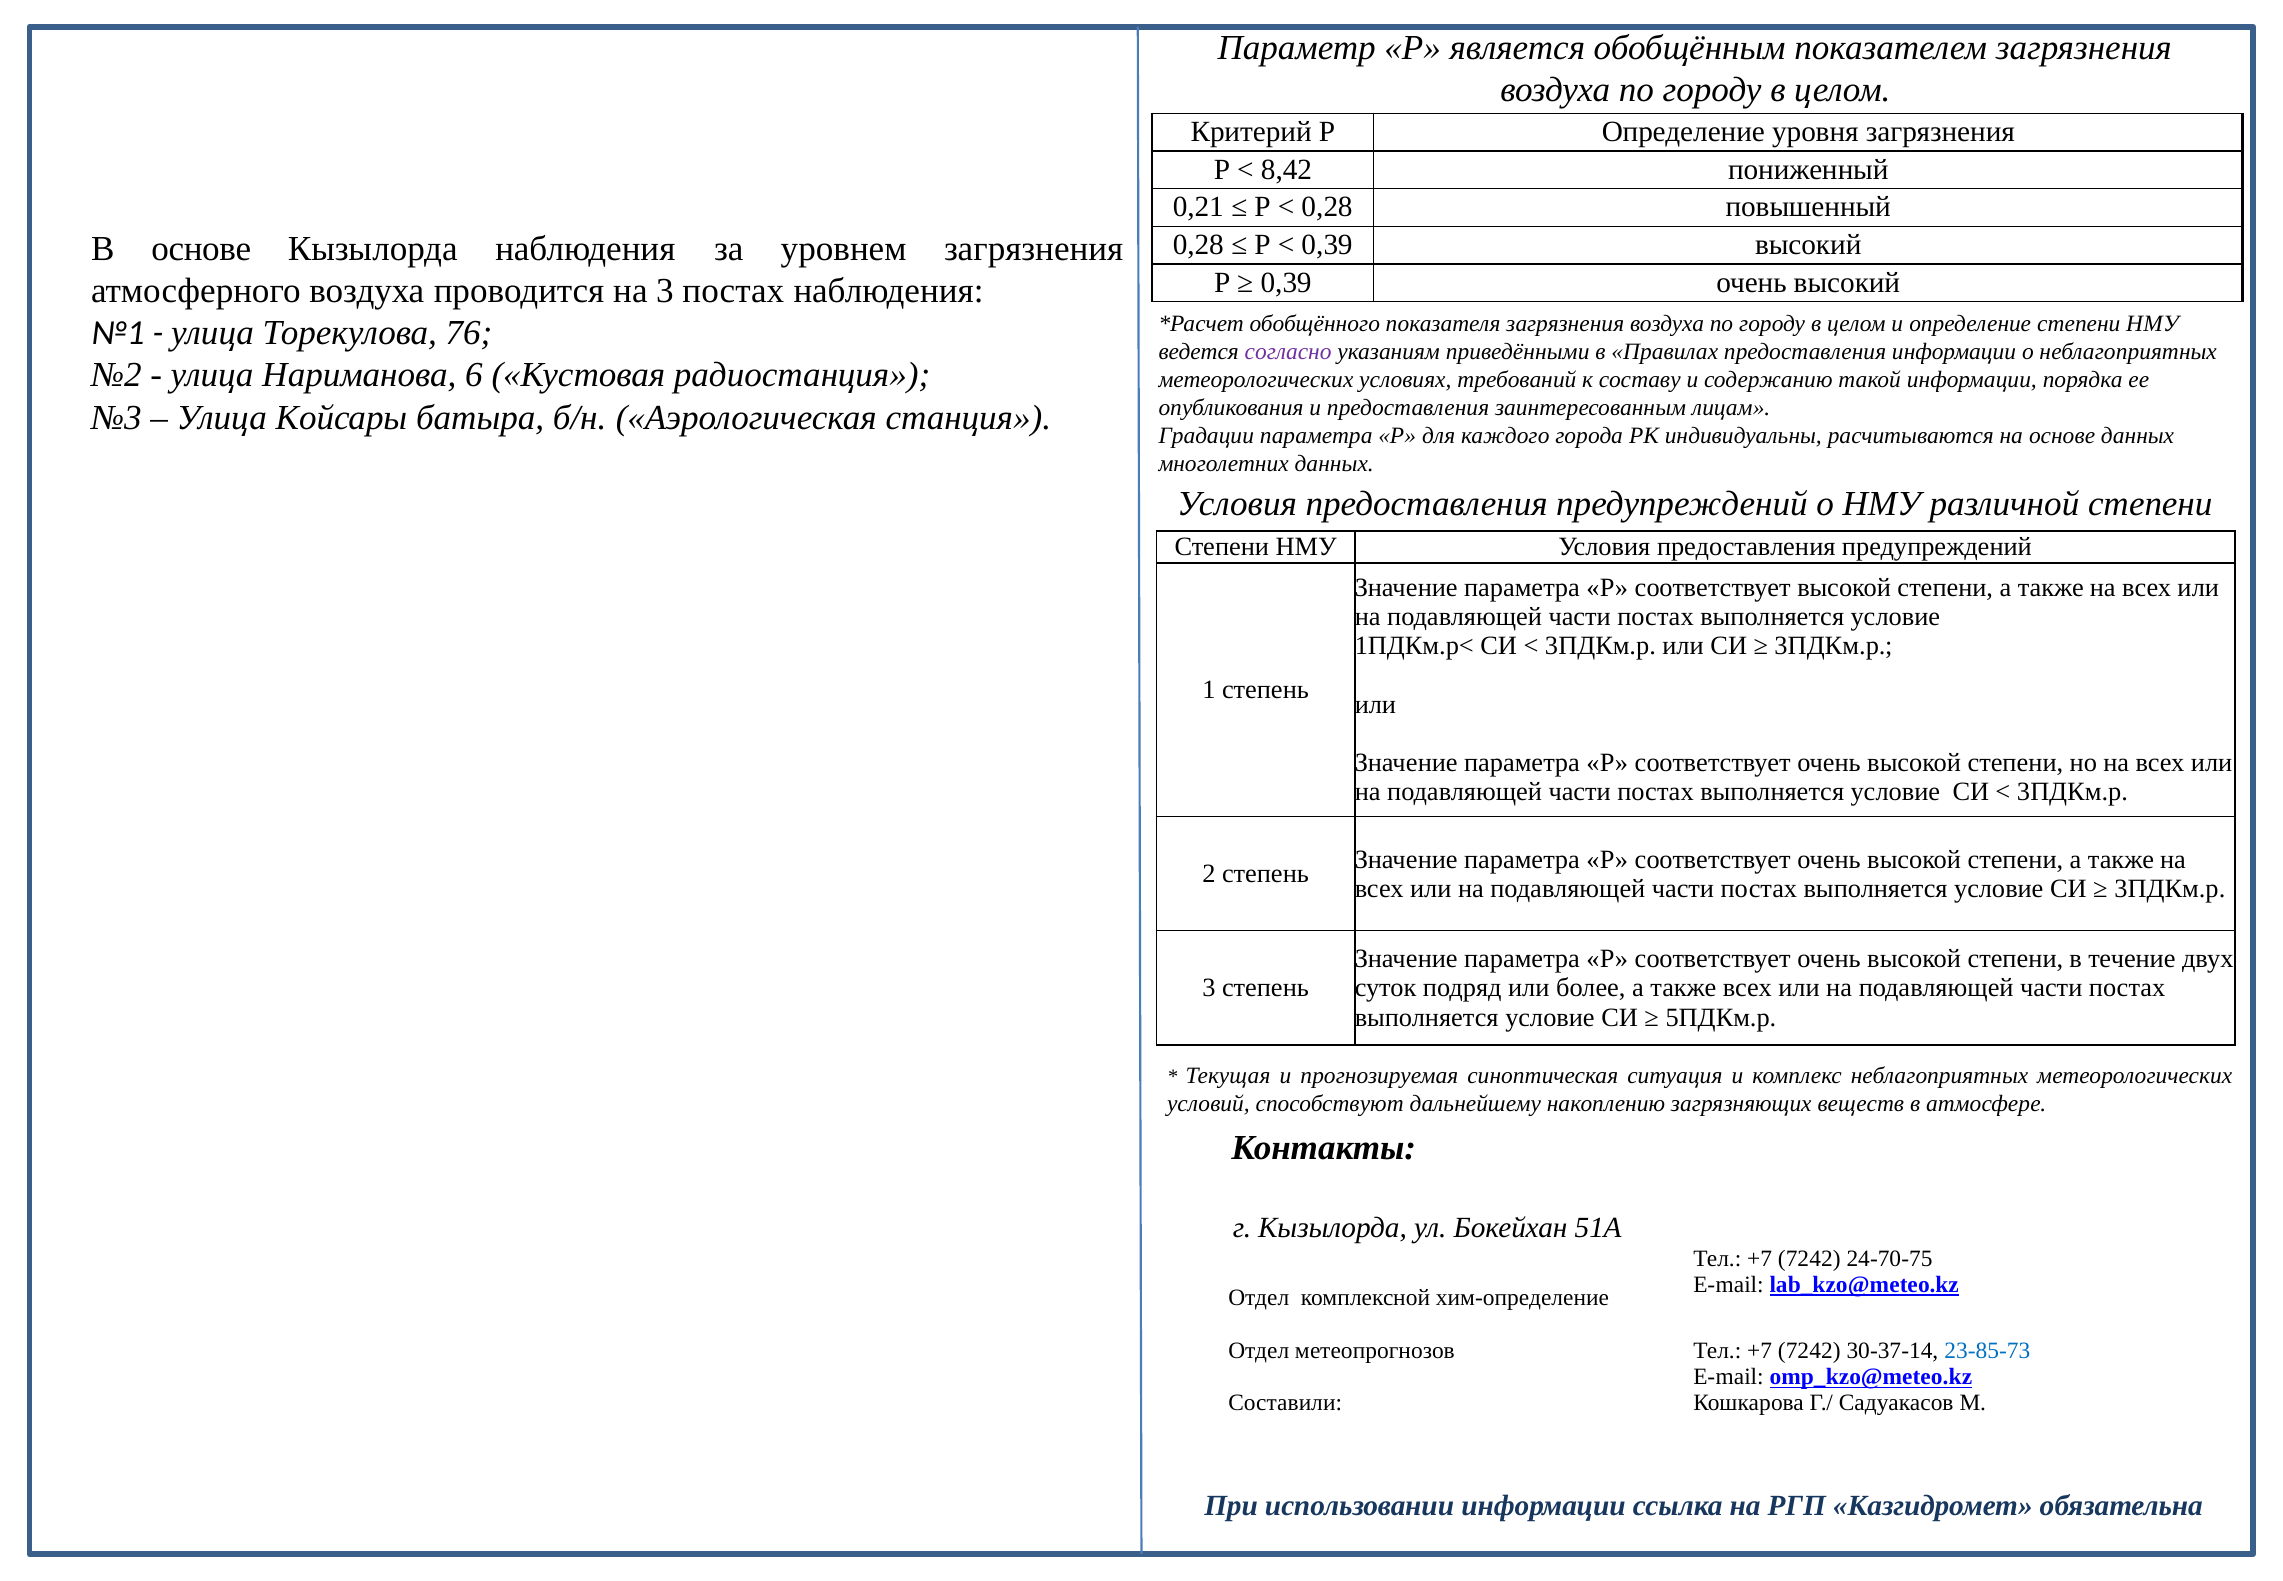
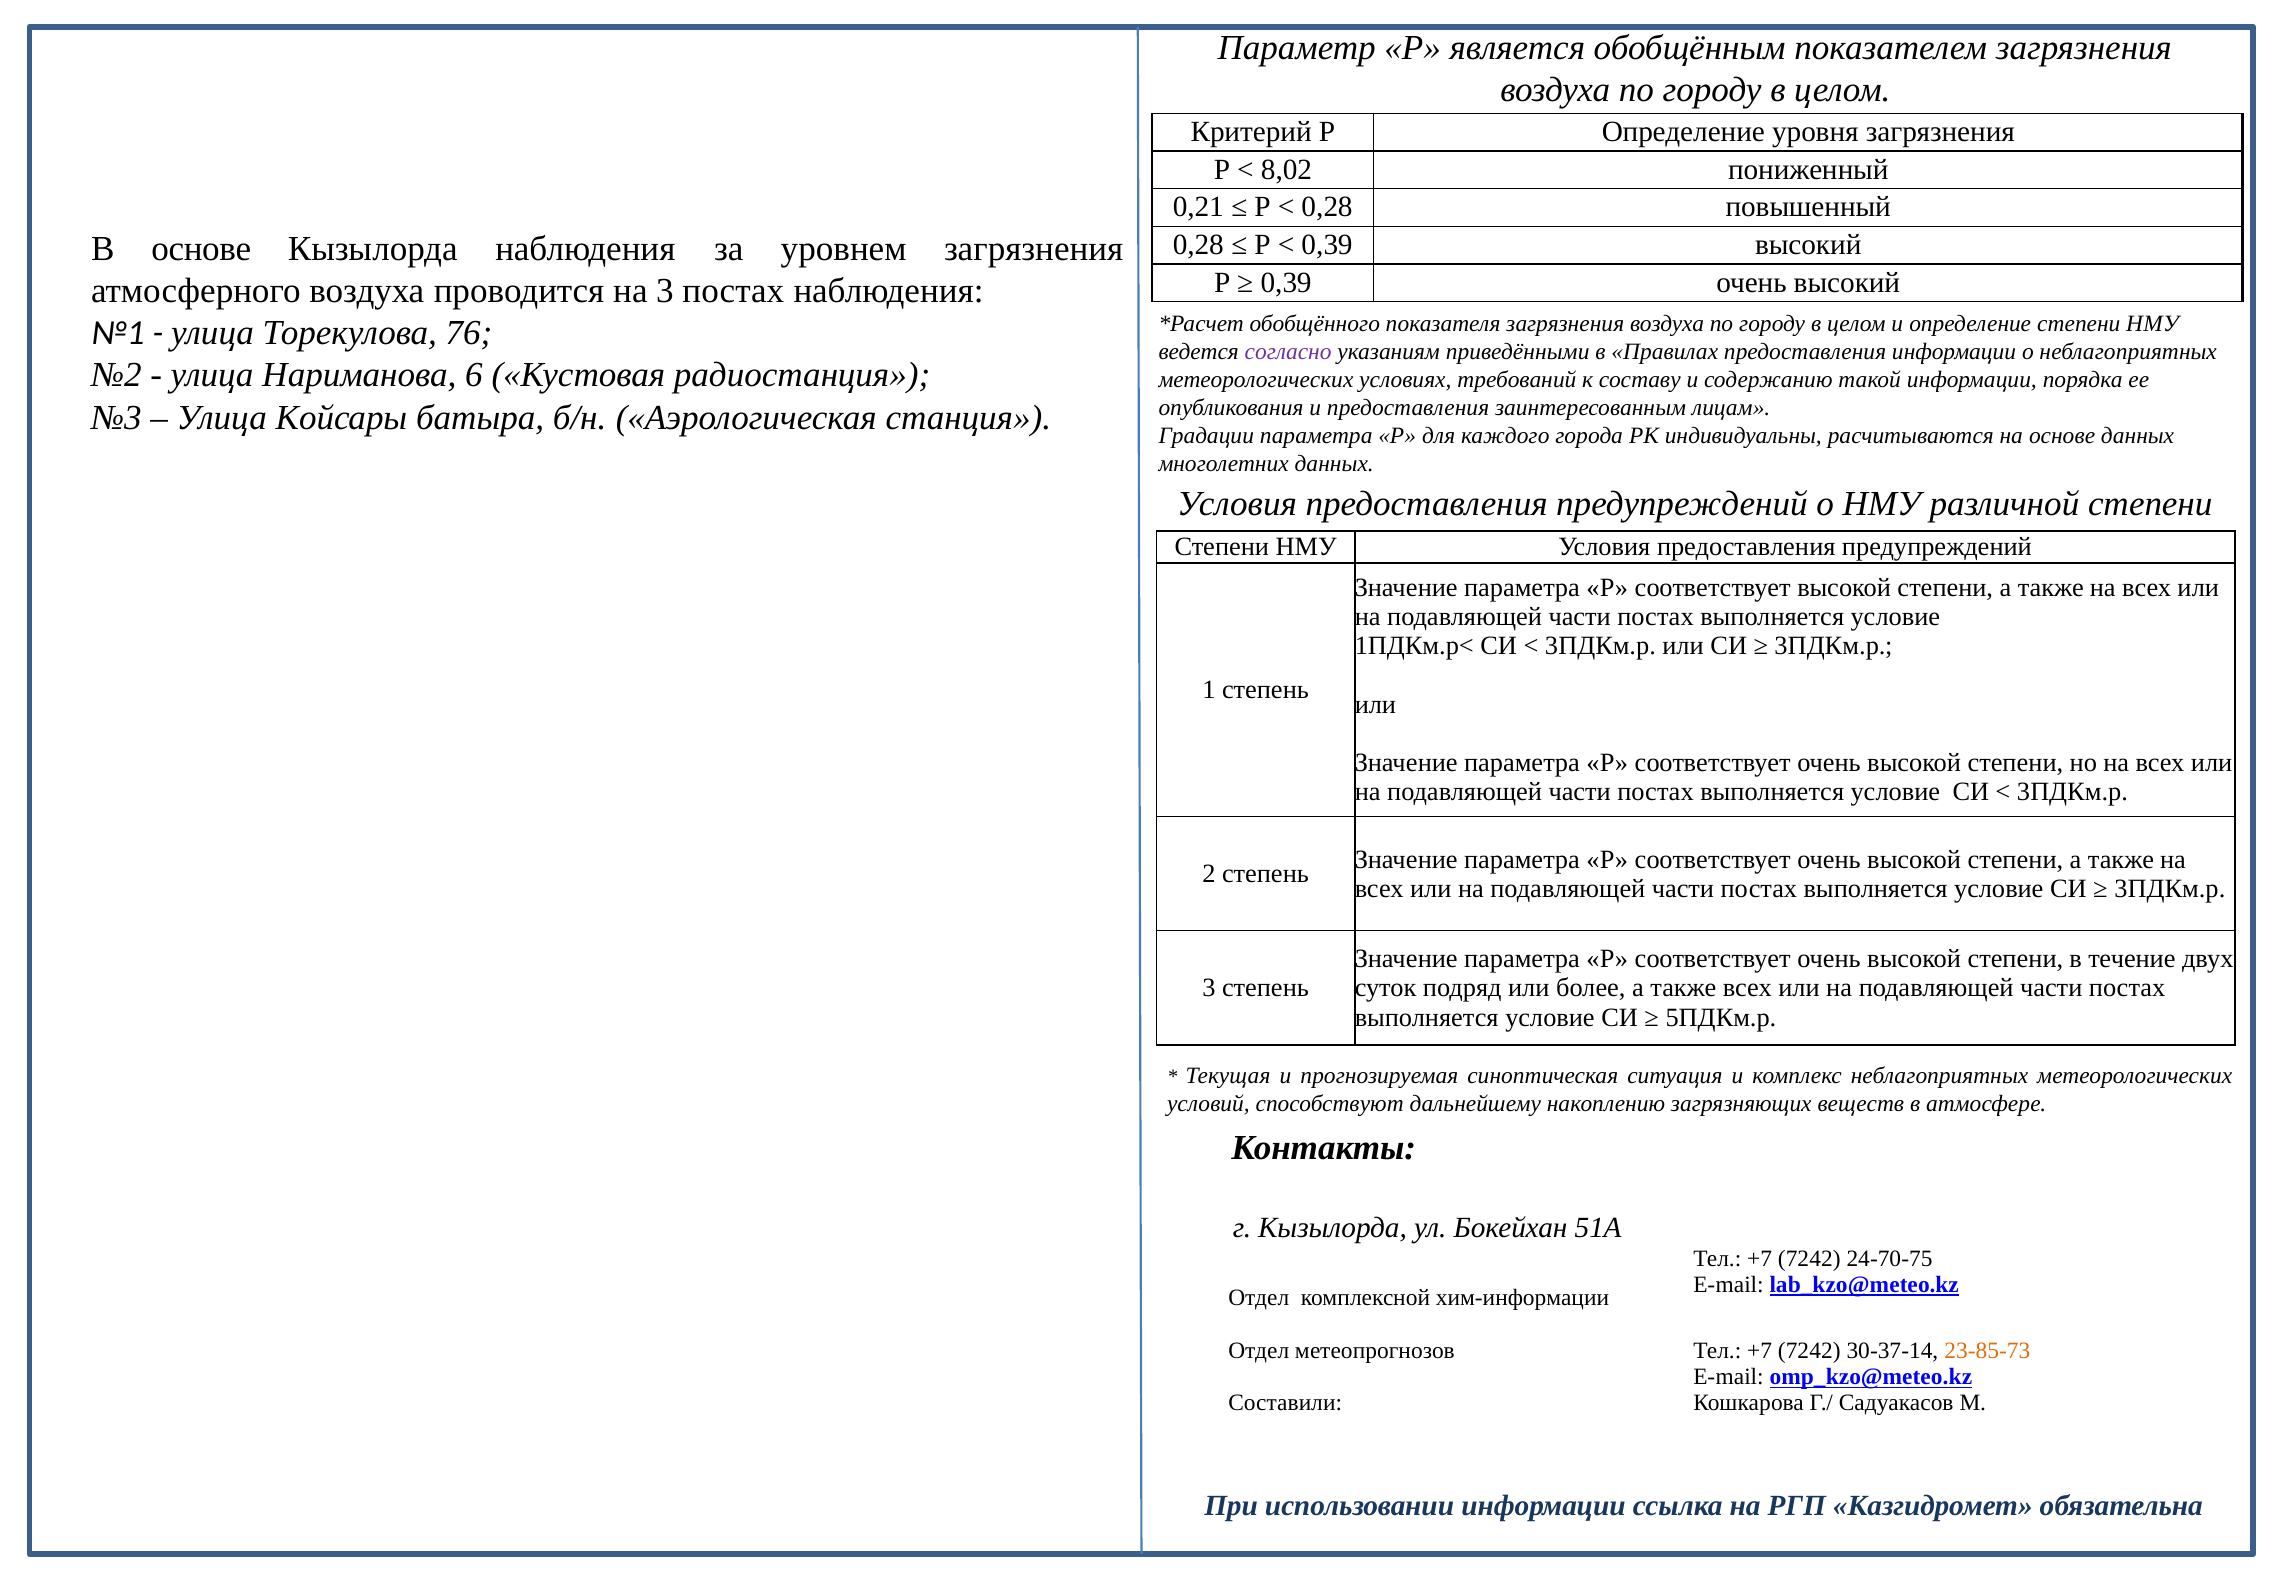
8,42: 8,42 -> 8,02
хим-определение: хим-определение -> хим-информации
23-85-73 colour: blue -> orange
